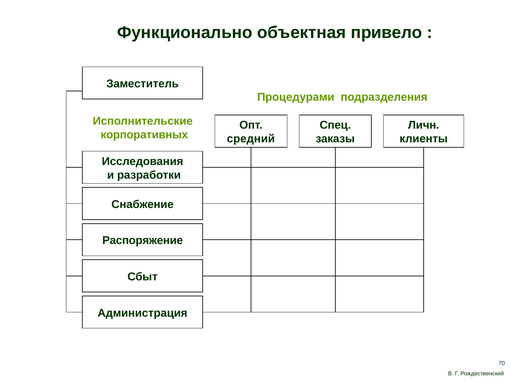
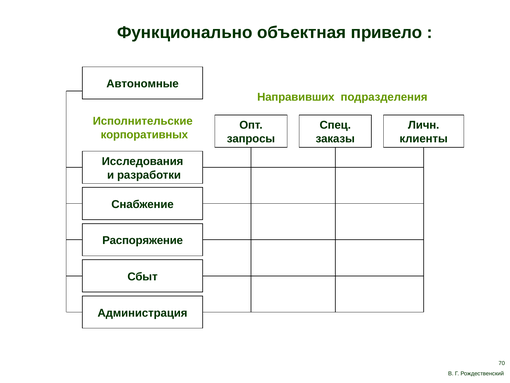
Заместитель: Заместитель -> Автономные
Процедурами: Процедурами -> Направивших
средний: средний -> запросы
